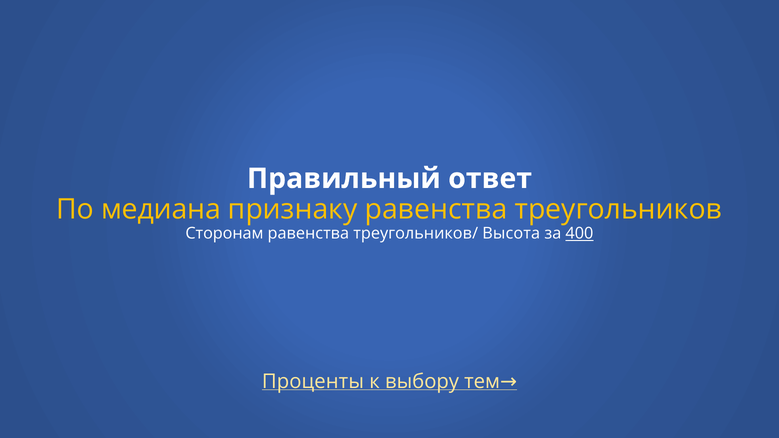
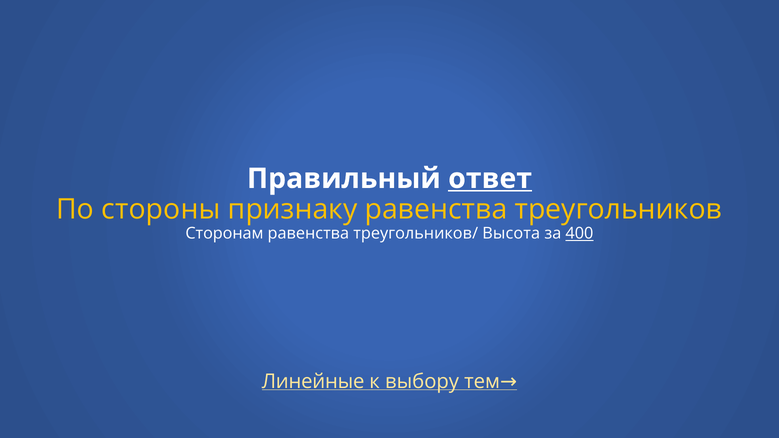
ответ underline: none -> present
медиана: медиана -> стороны
Проценты: Проценты -> Линейные
